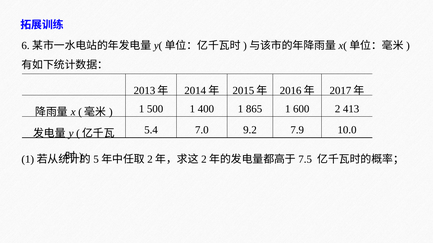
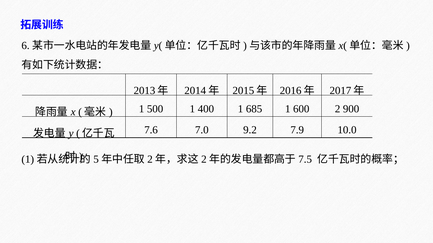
865: 865 -> 685
413: 413 -> 900
5.4: 5.4 -> 7.6
